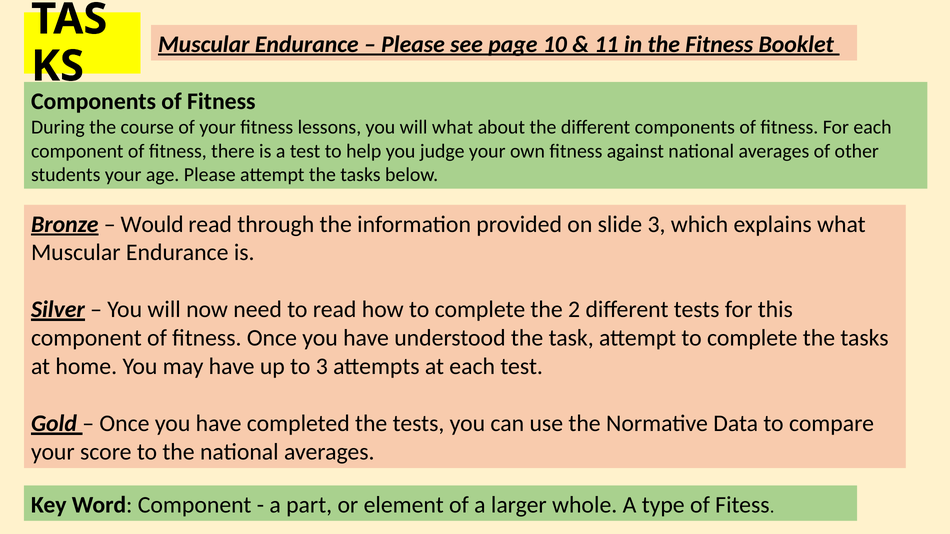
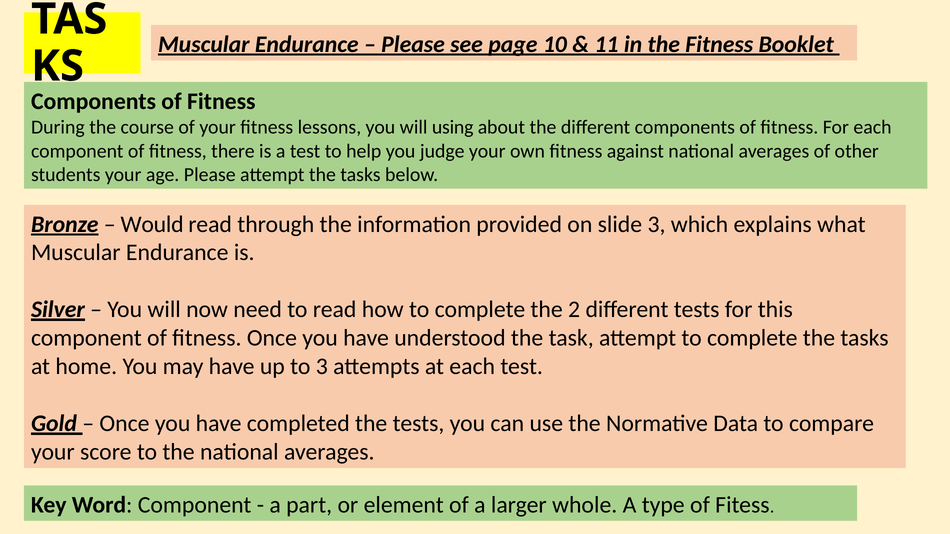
will what: what -> using
